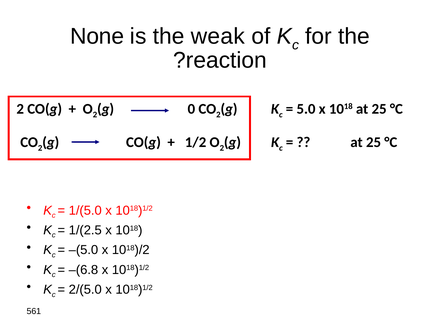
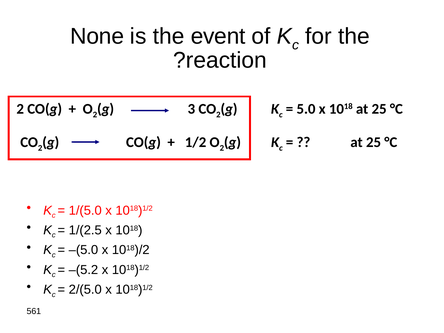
weak: weak -> event
0: 0 -> 3
–(6.8: –(6.8 -> –(5.2
